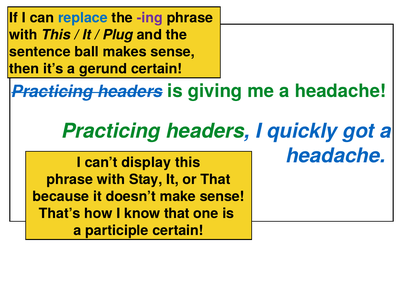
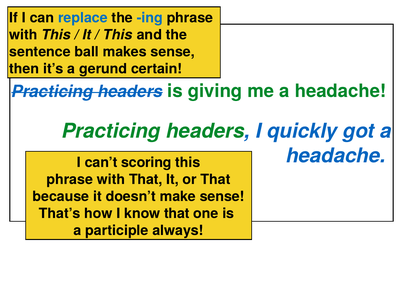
ing colour: purple -> blue
Plug at (118, 35): Plug -> This
display: display -> scoring
with Stay: Stay -> That
participle certain: certain -> always
